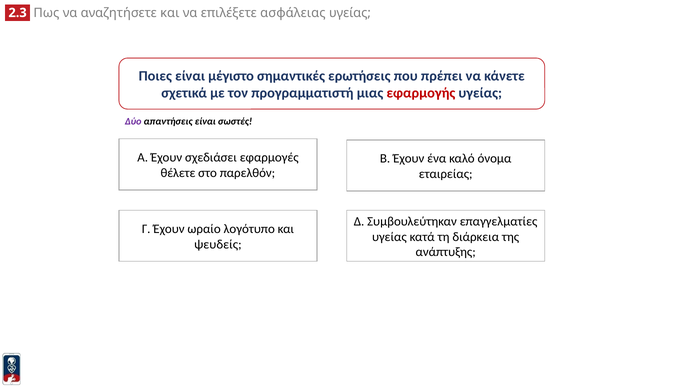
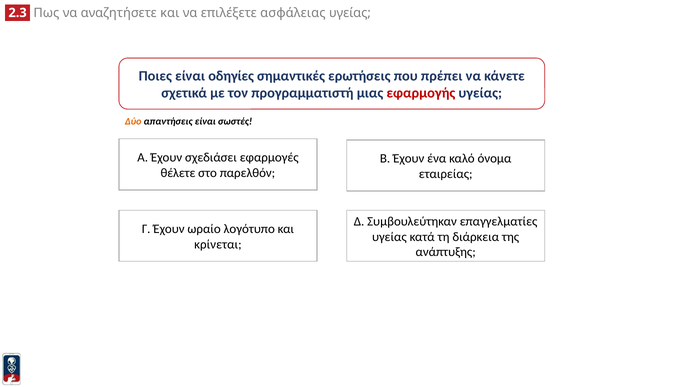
μέγιστο: μέγιστο -> οδηγίες
Δύο colour: purple -> orange
ψευδείς: ψευδείς -> κρίνεται
